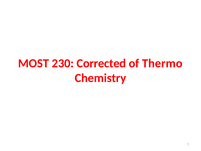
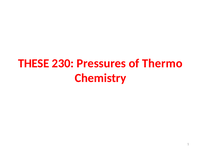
MOST: MOST -> THESE
Corrected: Corrected -> Pressures
